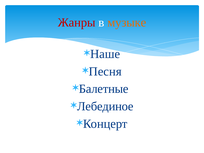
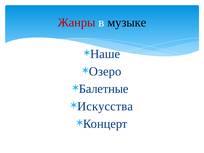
музыке colour: orange -> black
Песня: Песня -> Озеро
Лебединое: Лебединое -> Искусства
